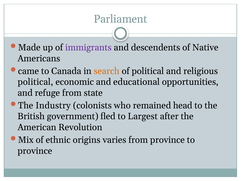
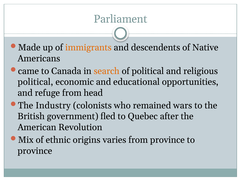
immigrants colour: purple -> orange
state: state -> head
head: head -> wars
Largest: Largest -> Quebec
